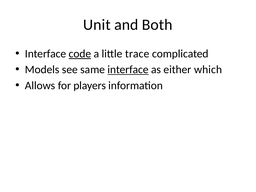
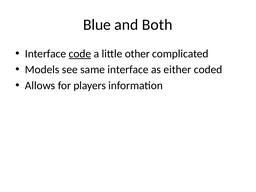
Unit: Unit -> Blue
trace: trace -> other
interface at (128, 70) underline: present -> none
which: which -> coded
